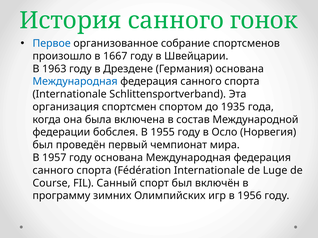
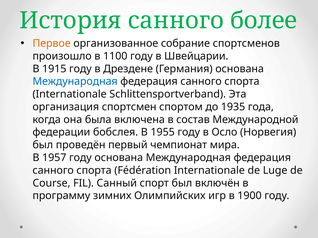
гонок: гонок -> более
Первое colour: blue -> orange
1667: 1667 -> 1100
1963: 1963 -> 1915
1956: 1956 -> 1900
